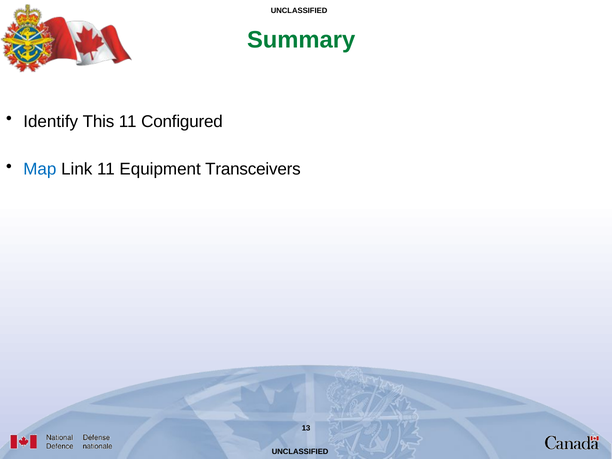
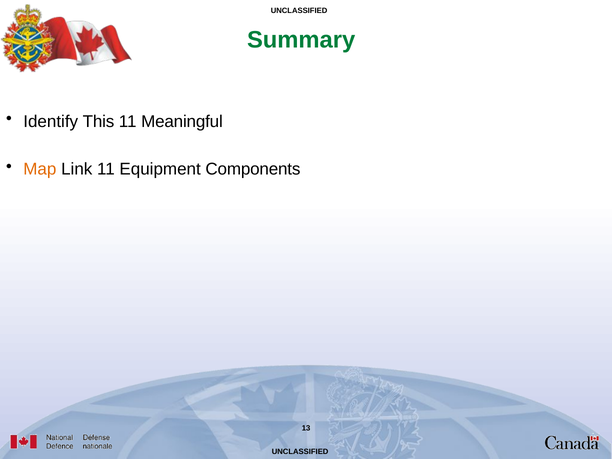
Configured: Configured -> Meaningful
Map colour: blue -> orange
Transceivers: Transceivers -> Components
